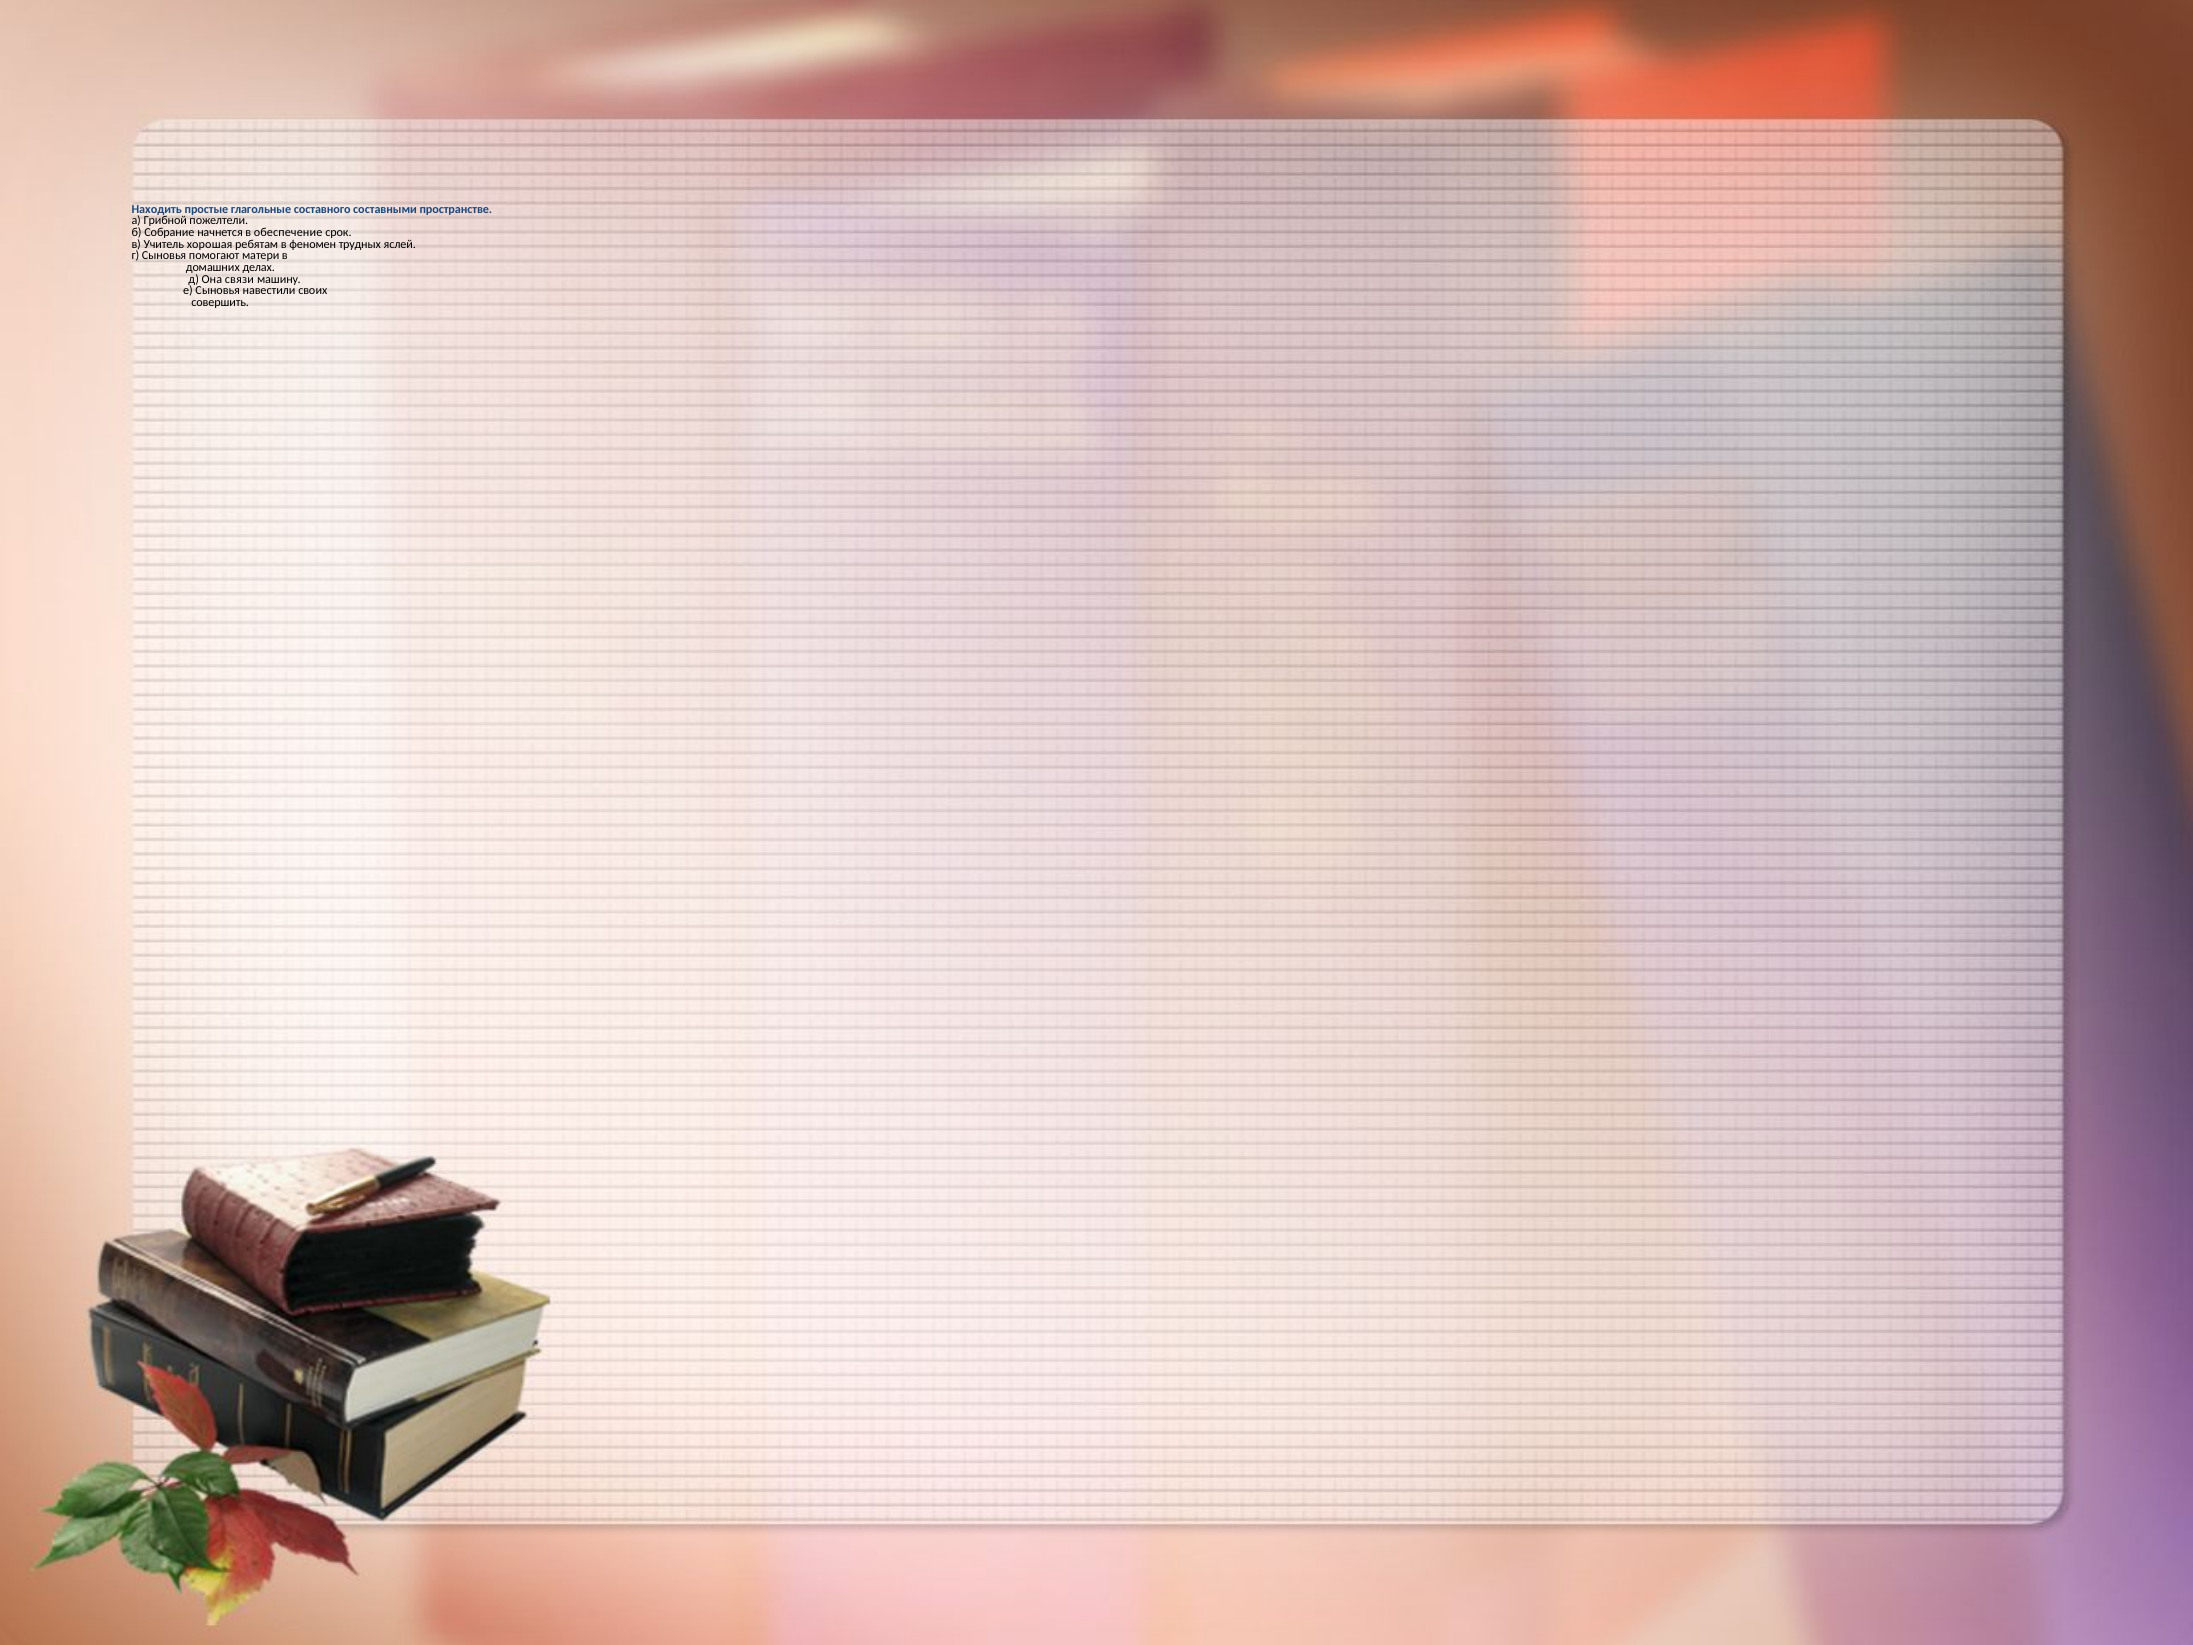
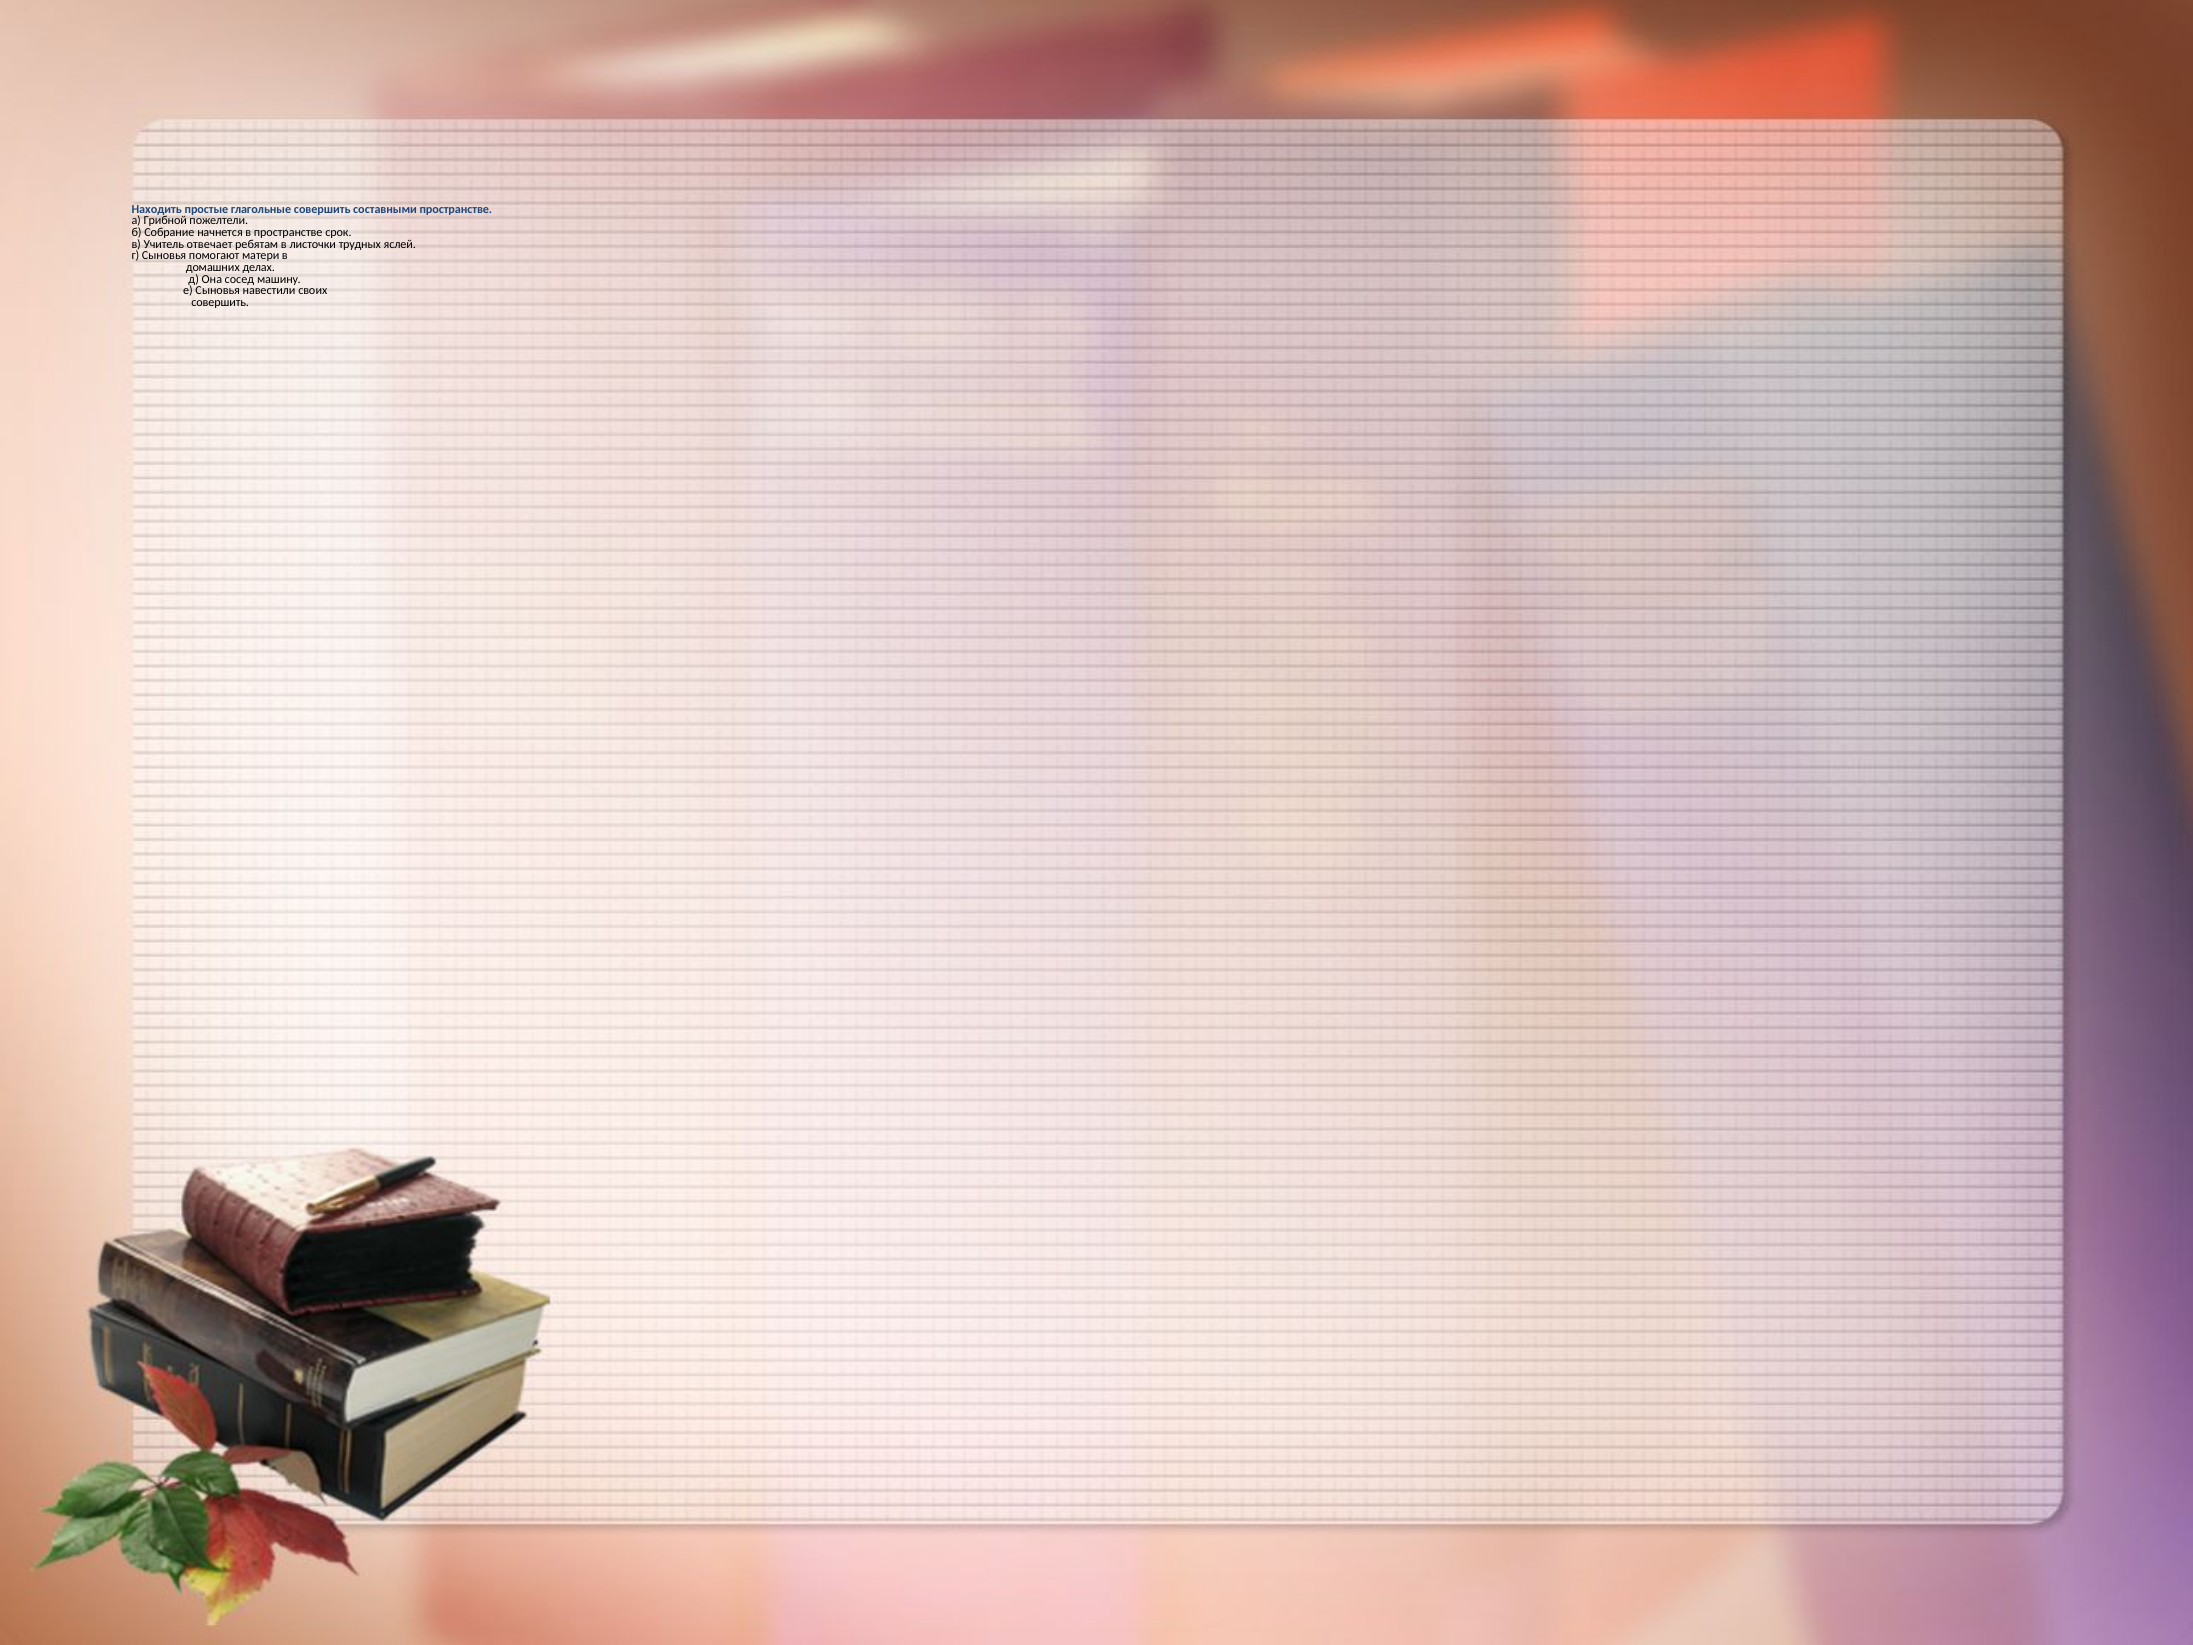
глагольные составного: составного -> совершить
в обеспечение: обеспечение -> пространстве
хорошая: хорошая -> отвечает
феномен: феномен -> листочки
связи: связи -> сосед
